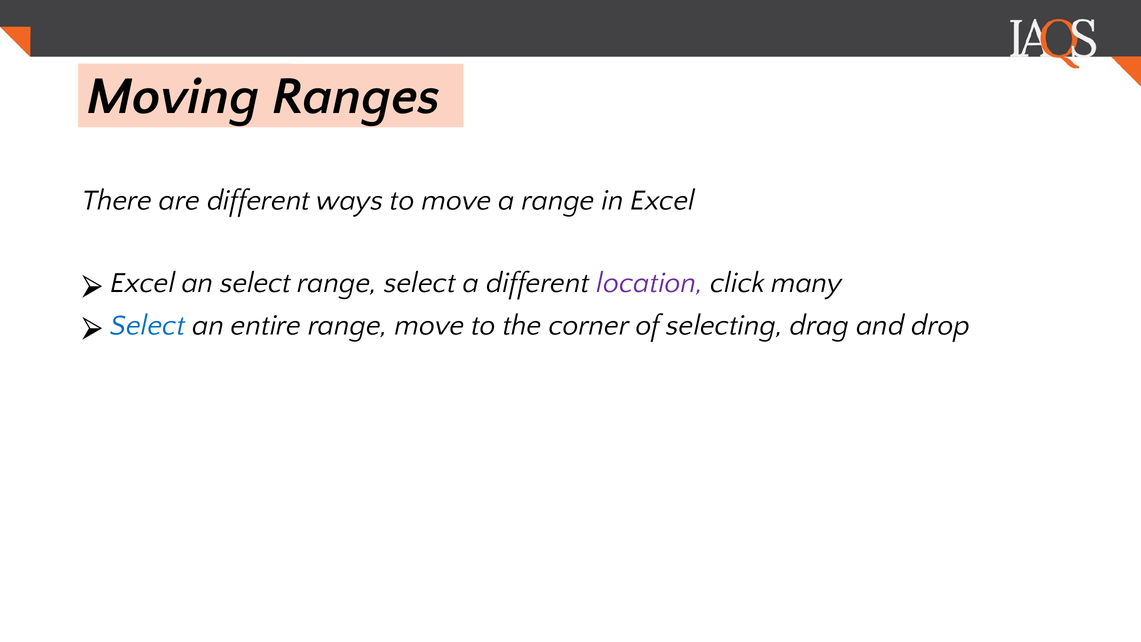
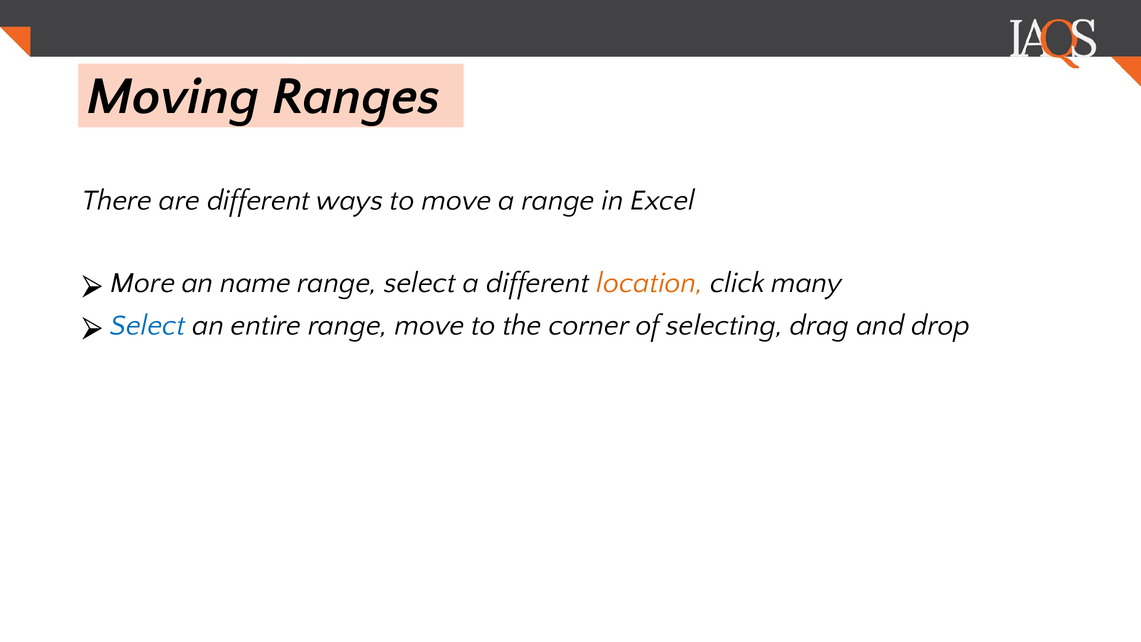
Excel at (143, 283): Excel -> More
an select: select -> name
location colour: purple -> orange
